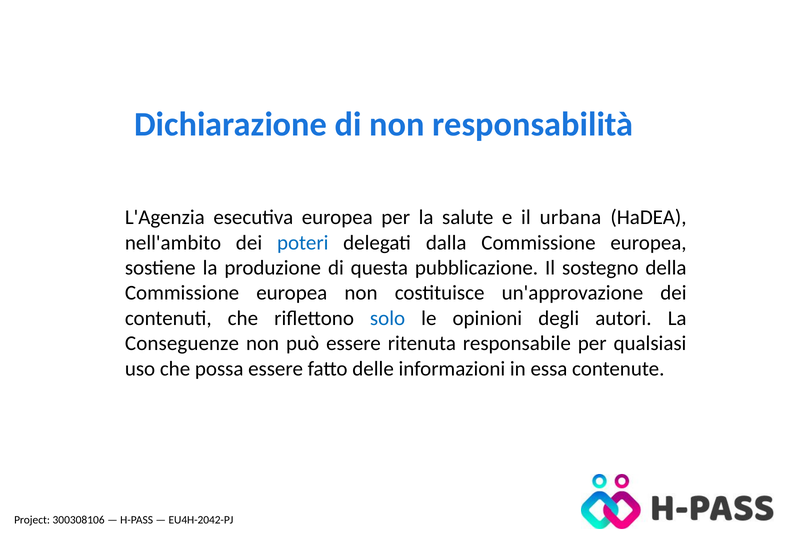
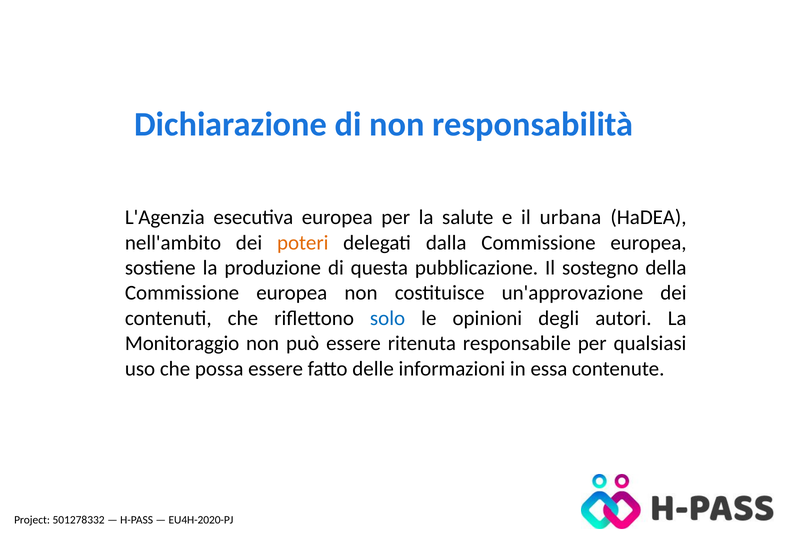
poteri colour: blue -> orange
Conseguenze: Conseguenze -> Monitoraggio
300308106: 300308106 -> 501278332
EU4H-2042-PJ: EU4H-2042-PJ -> EU4H-2020-PJ
